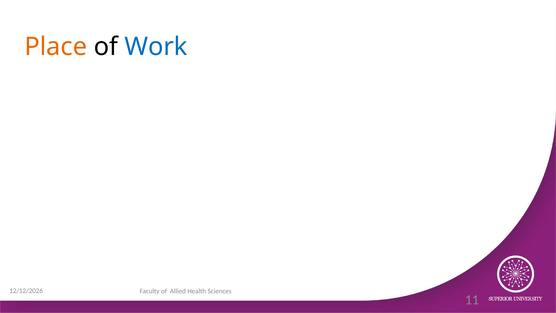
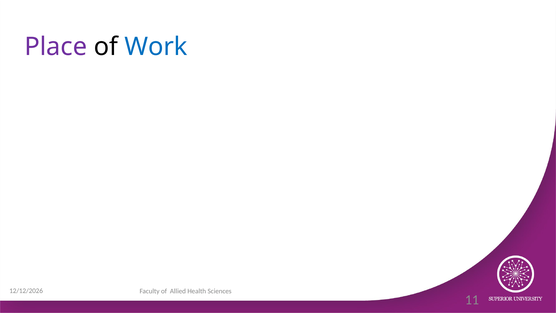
Place colour: orange -> purple
